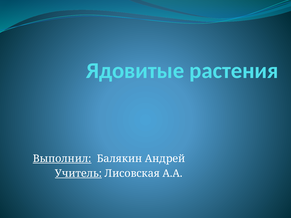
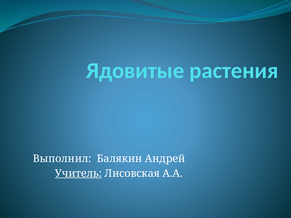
Выполнил underline: present -> none
